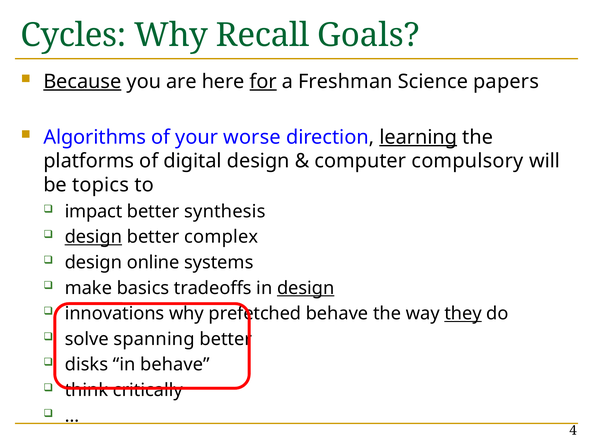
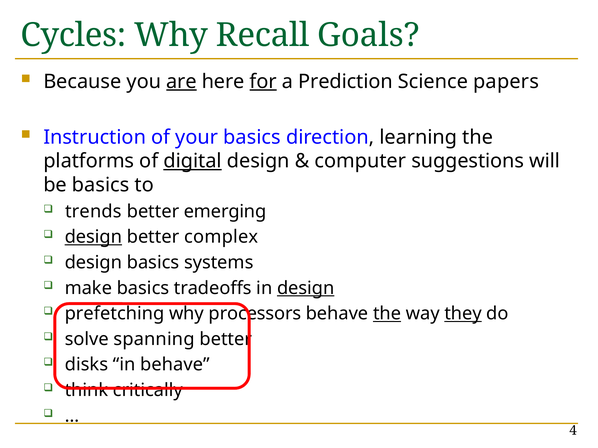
Because underline: present -> none
are underline: none -> present
Freshman: Freshman -> Prediction
Algorithms: Algorithms -> Instruction
your worse: worse -> basics
learning underline: present -> none
digital underline: none -> present
compulsory: compulsory -> suggestions
be topics: topics -> basics
impact: impact -> trends
synthesis: synthesis -> emerging
design online: online -> basics
innovations: innovations -> prefetching
prefetched: prefetched -> processors
the at (387, 314) underline: none -> present
